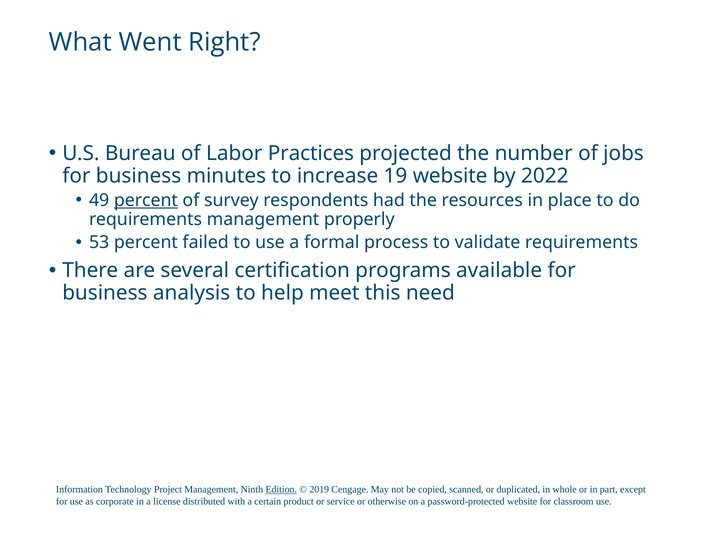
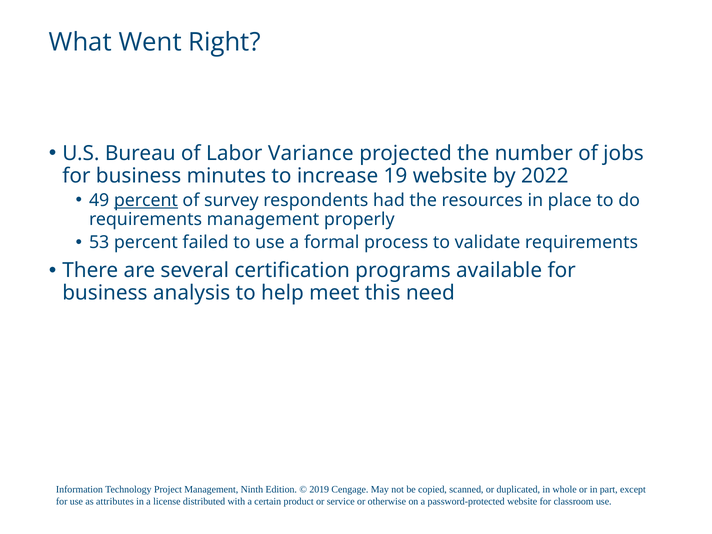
Practices: Practices -> Variance
Edition underline: present -> none
corporate: corporate -> attributes
